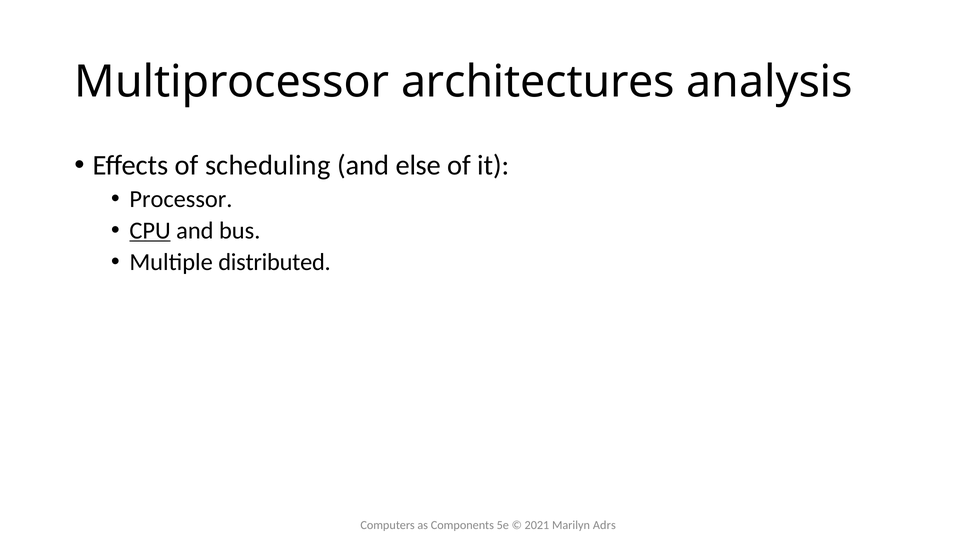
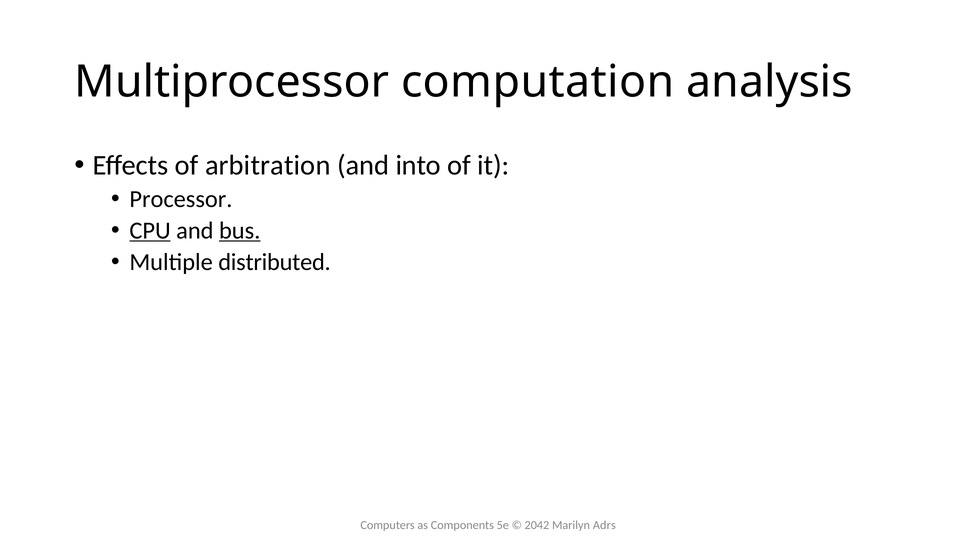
architectures: architectures -> computation
scheduling: scheduling -> arbitration
else: else -> into
bus underline: none -> present
2021: 2021 -> 2042
